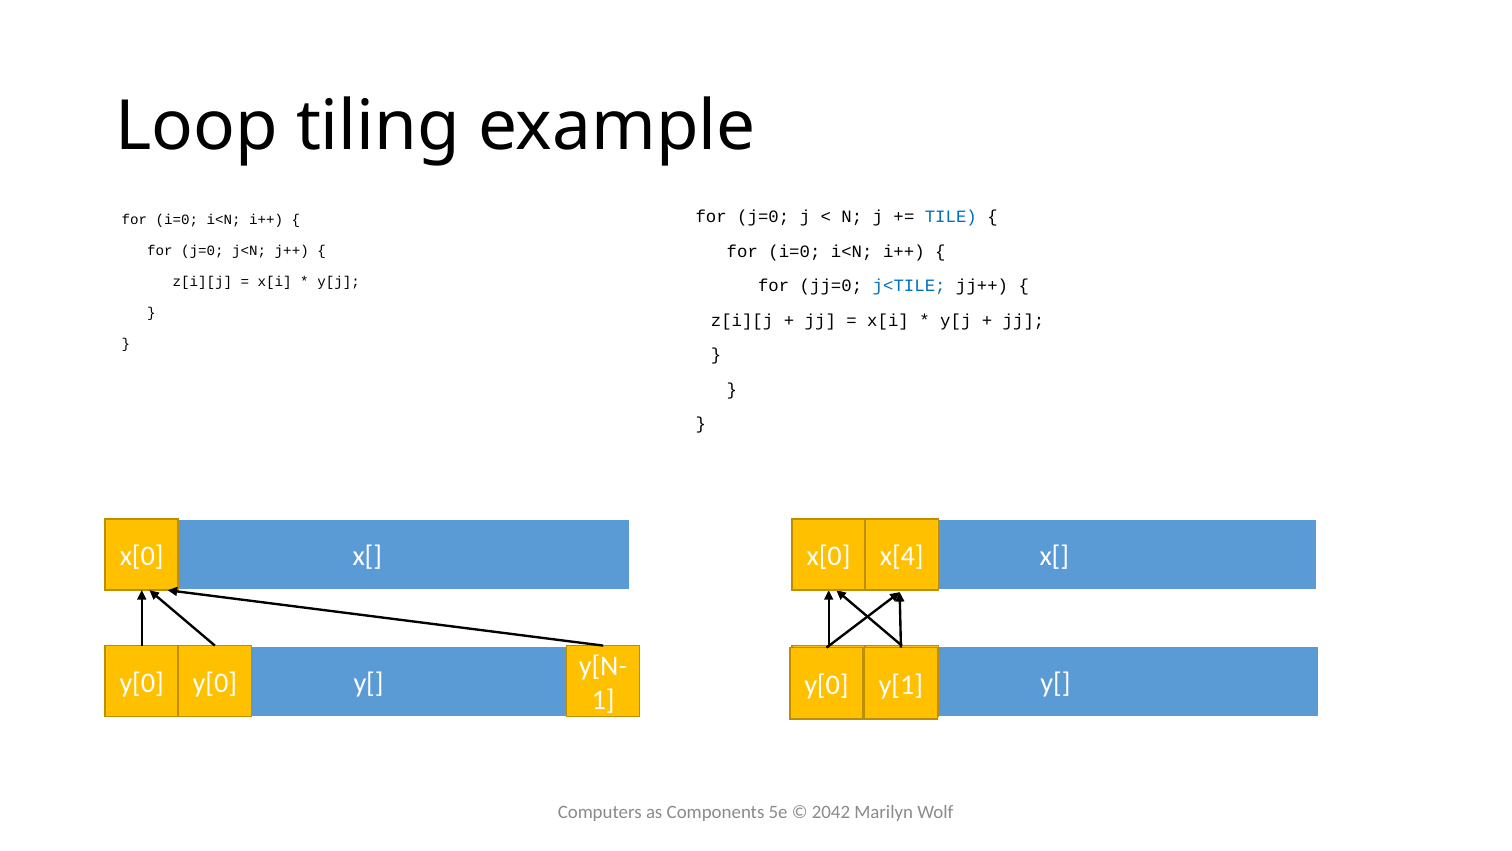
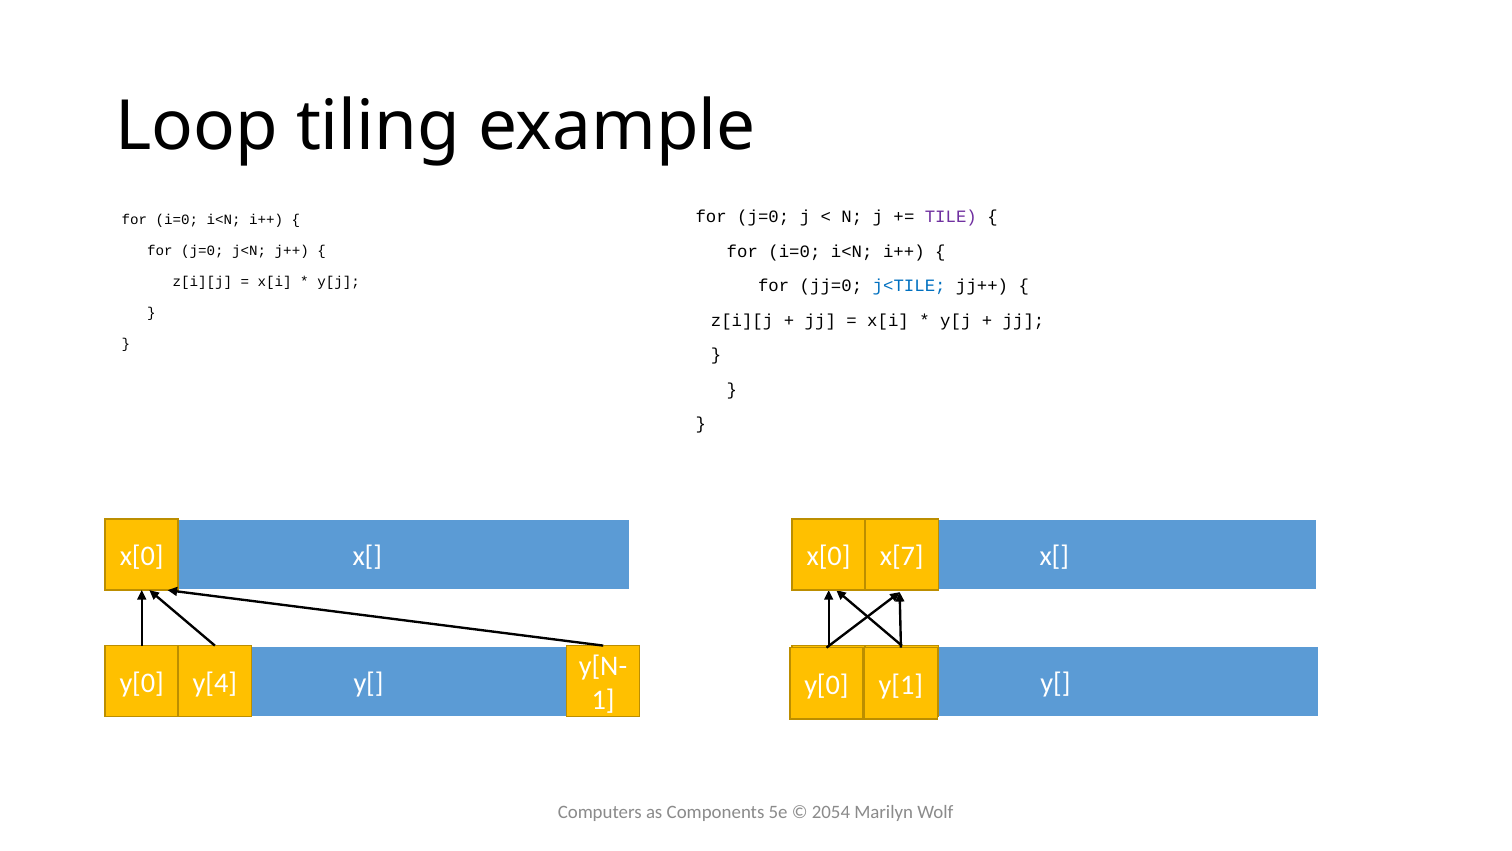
TILE colour: blue -> purple
x[4: x[4 -> x[7
y[0 y[0: y[0 -> y[4
2042: 2042 -> 2054
